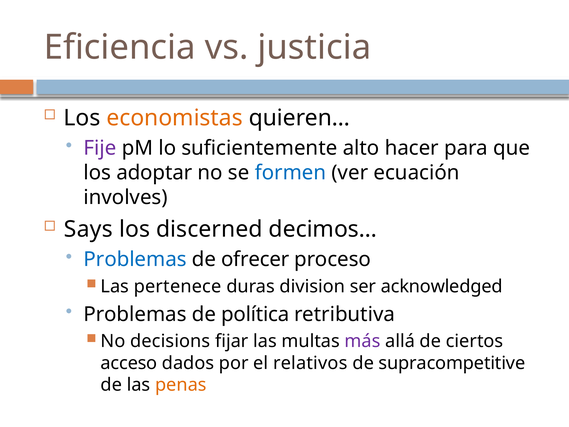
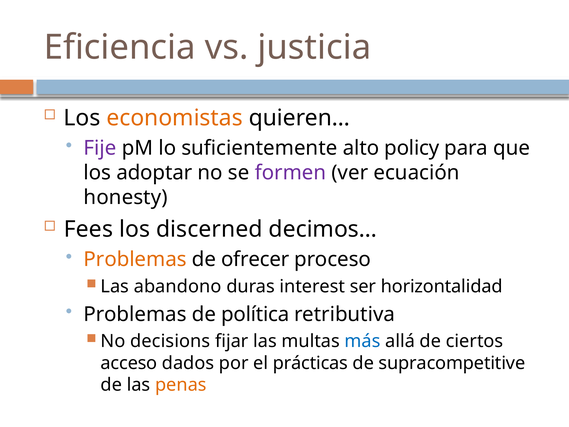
hacer: hacer -> policy
formen colour: blue -> purple
involves: involves -> honesty
Says: Says -> Fees
Problemas at (135, 259) colour: blue -> orange
pertenece: pertenece -> abandono
division: division -> interest
acknowledged: acknowledged -> horizontalidad
más colour: purple -> blue
relativos: relativos -> prácticas
